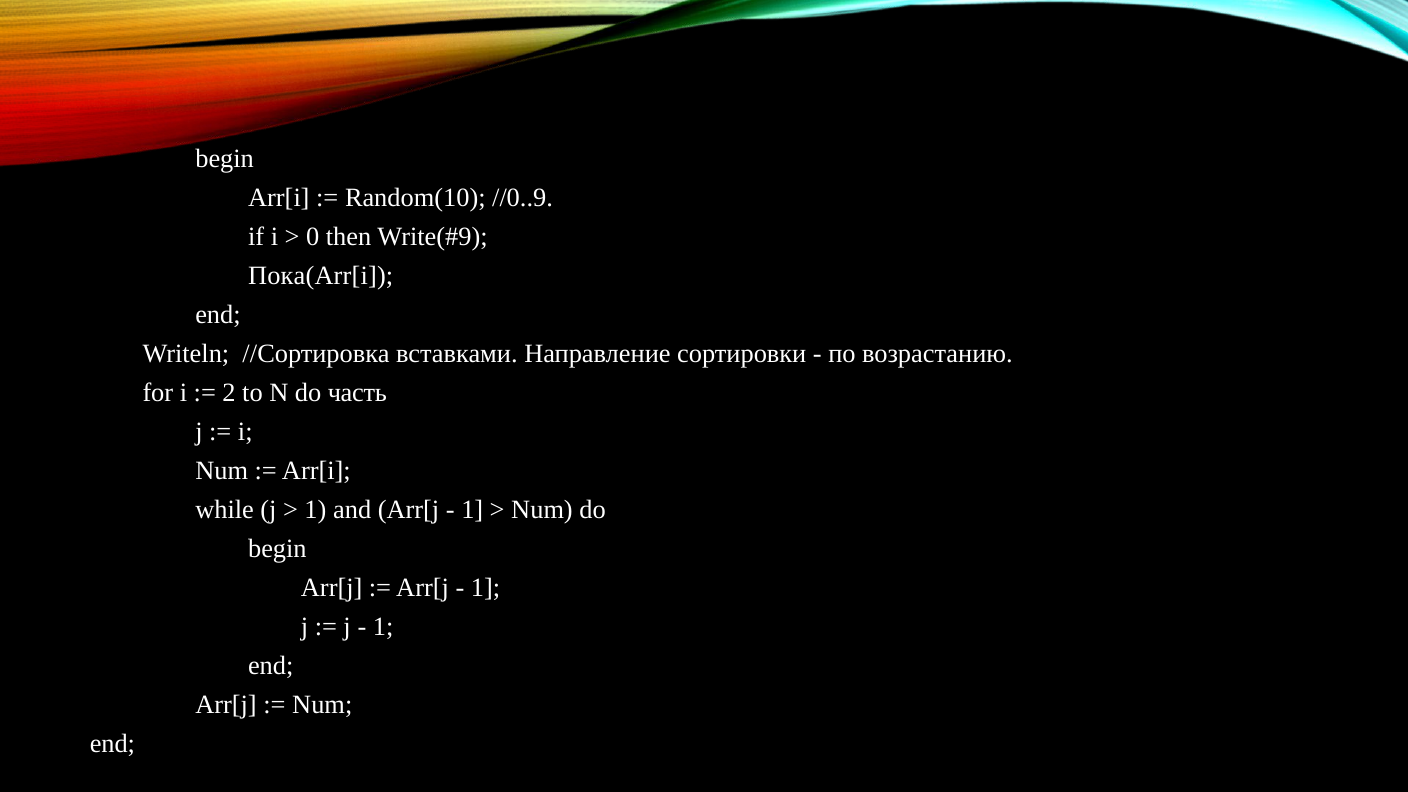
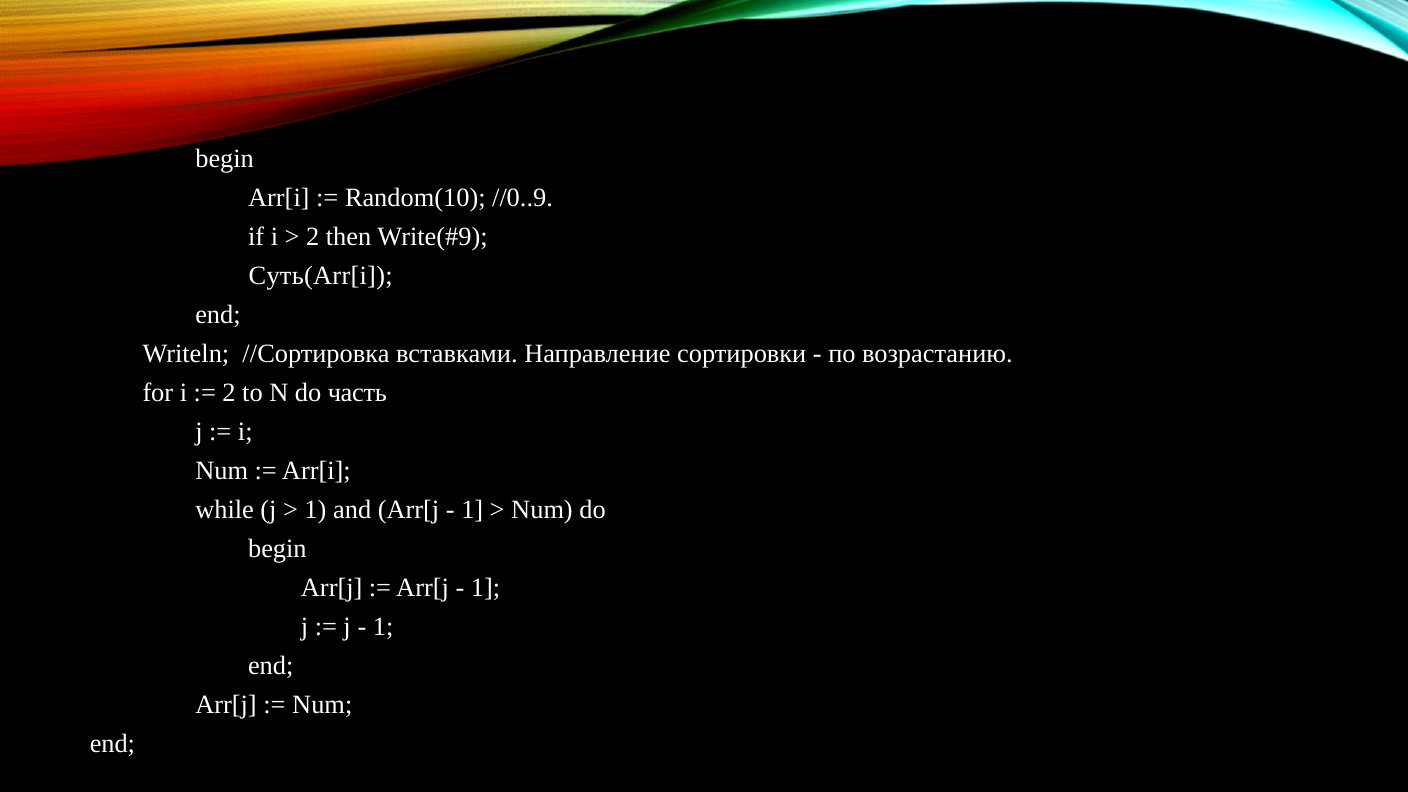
0 at (313, 237): 0 -> 2
Пока(Arr[i: Пока(Arr[i -> Суть(Arr[i
